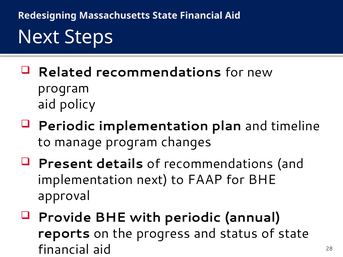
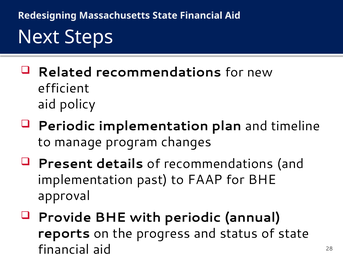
program at (64, 88): program -> efficient
implementation next: next -> past
